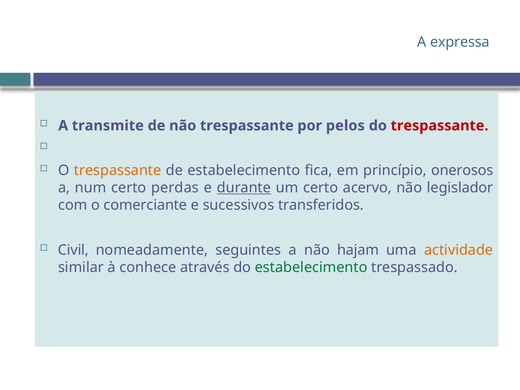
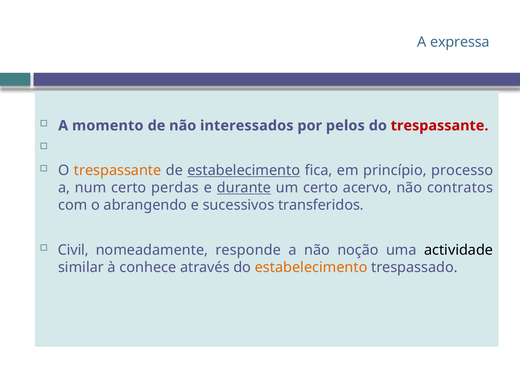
transmite: transmite -> momento
não trespassante: trespassante -> interessados
estabelecimento at (244, 170) underline: none -> present
onerosos: onerosos -> processo
legislador: legislador -> contratos
comerciante: comerciante -> abrangendo
seguintes: seguintes -> responde
hajam: hajam -> noção
actividade colour: orange -> black
estabelecimento at (311, 267) colour: green -> orange
